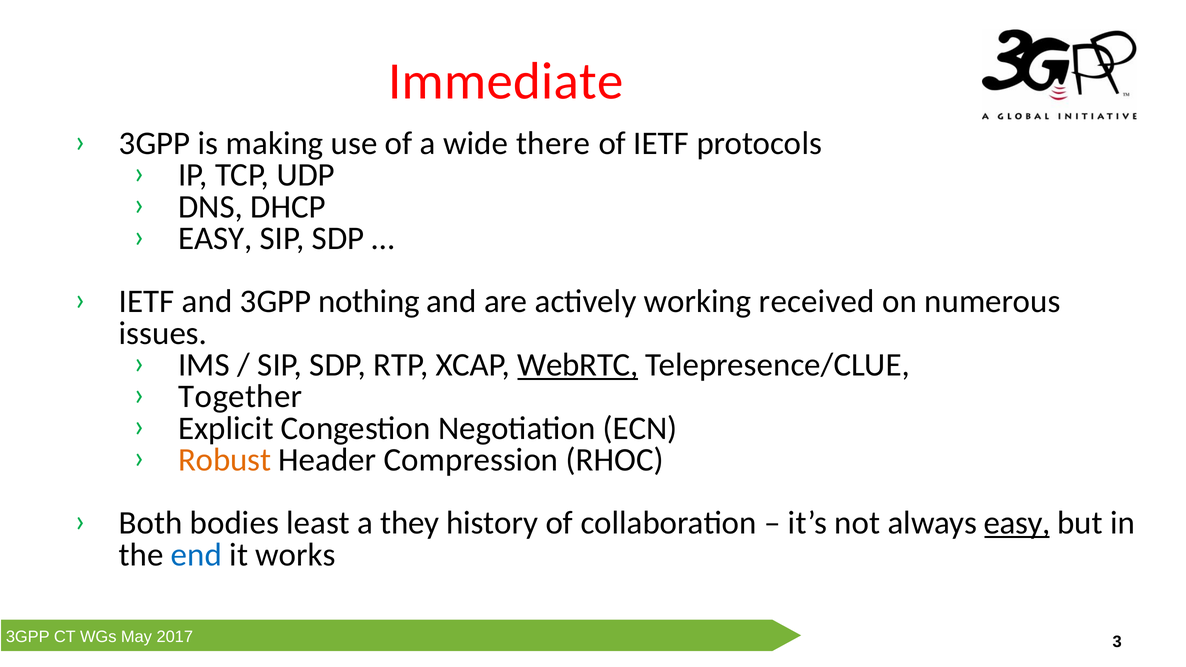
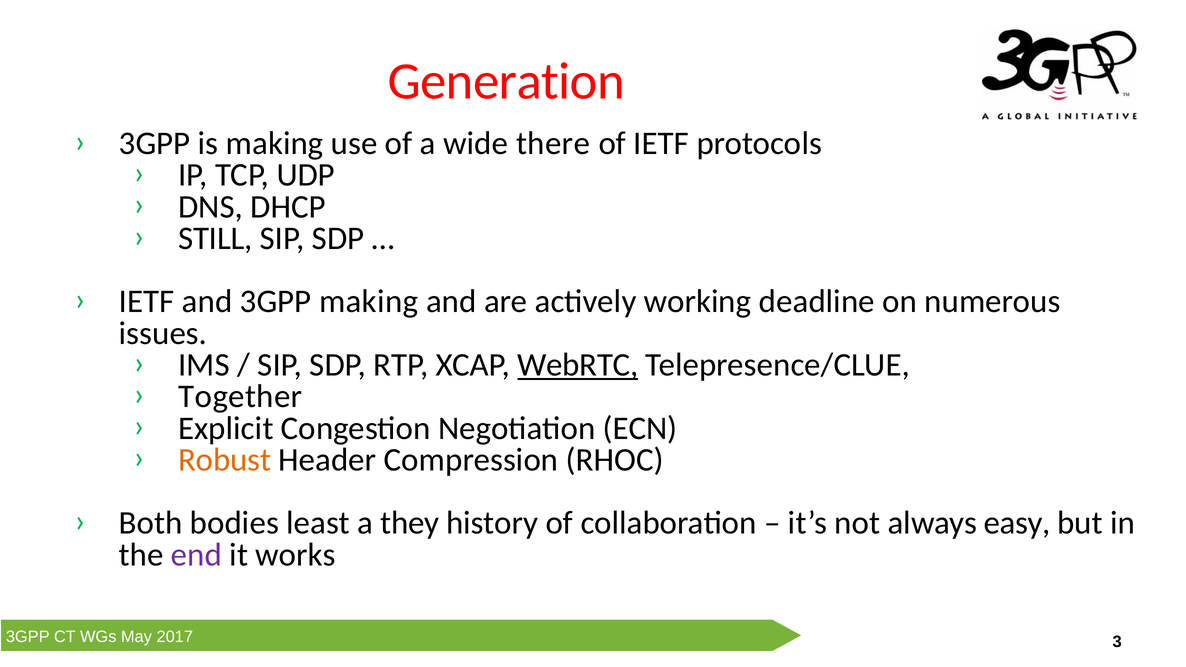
Immediate: Immediate -> Generation
EASY at (215, 238): EASY -> STILL
3GPP nothing: nothing -> making
received: received -> deadline
easy at (1017, 523) underline: present -> none
end colour: blue -> purple
